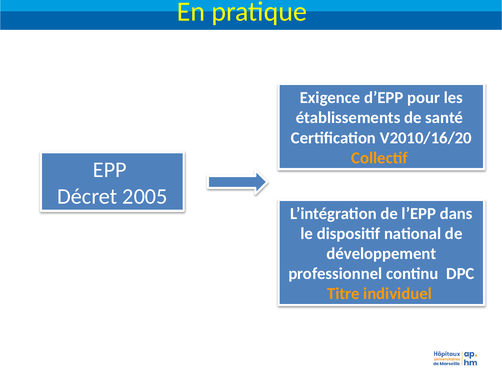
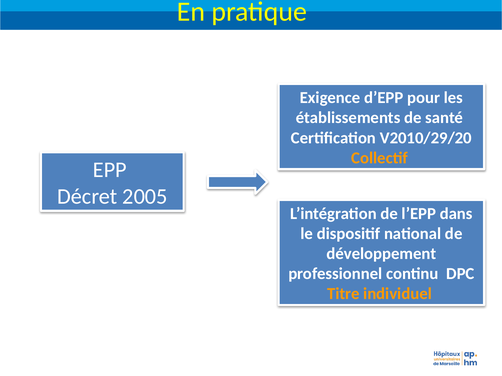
V2010/16/20: V2010/16/20 -> V2010/29/20
